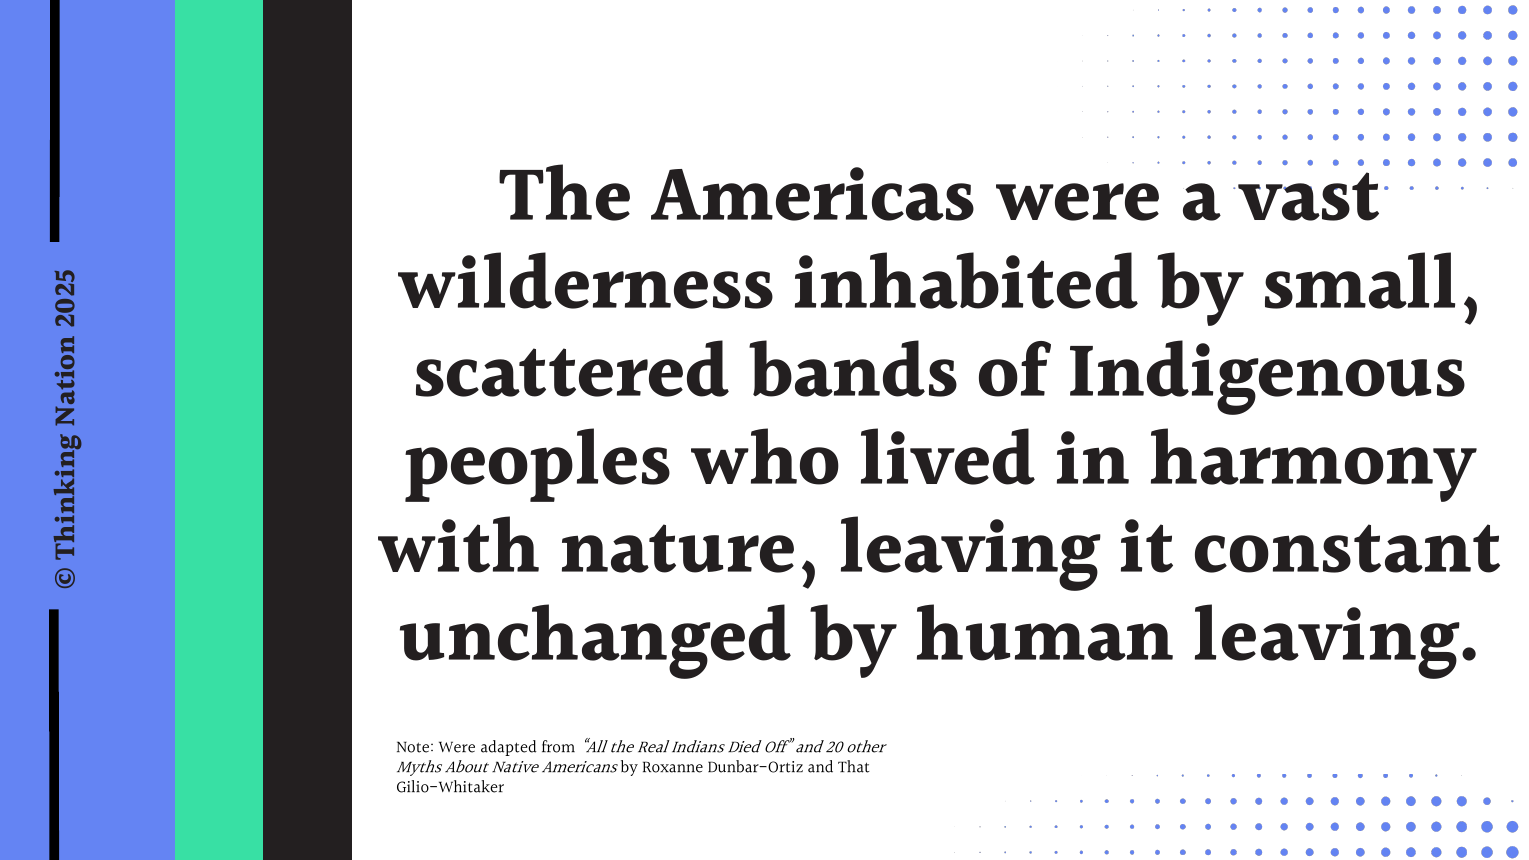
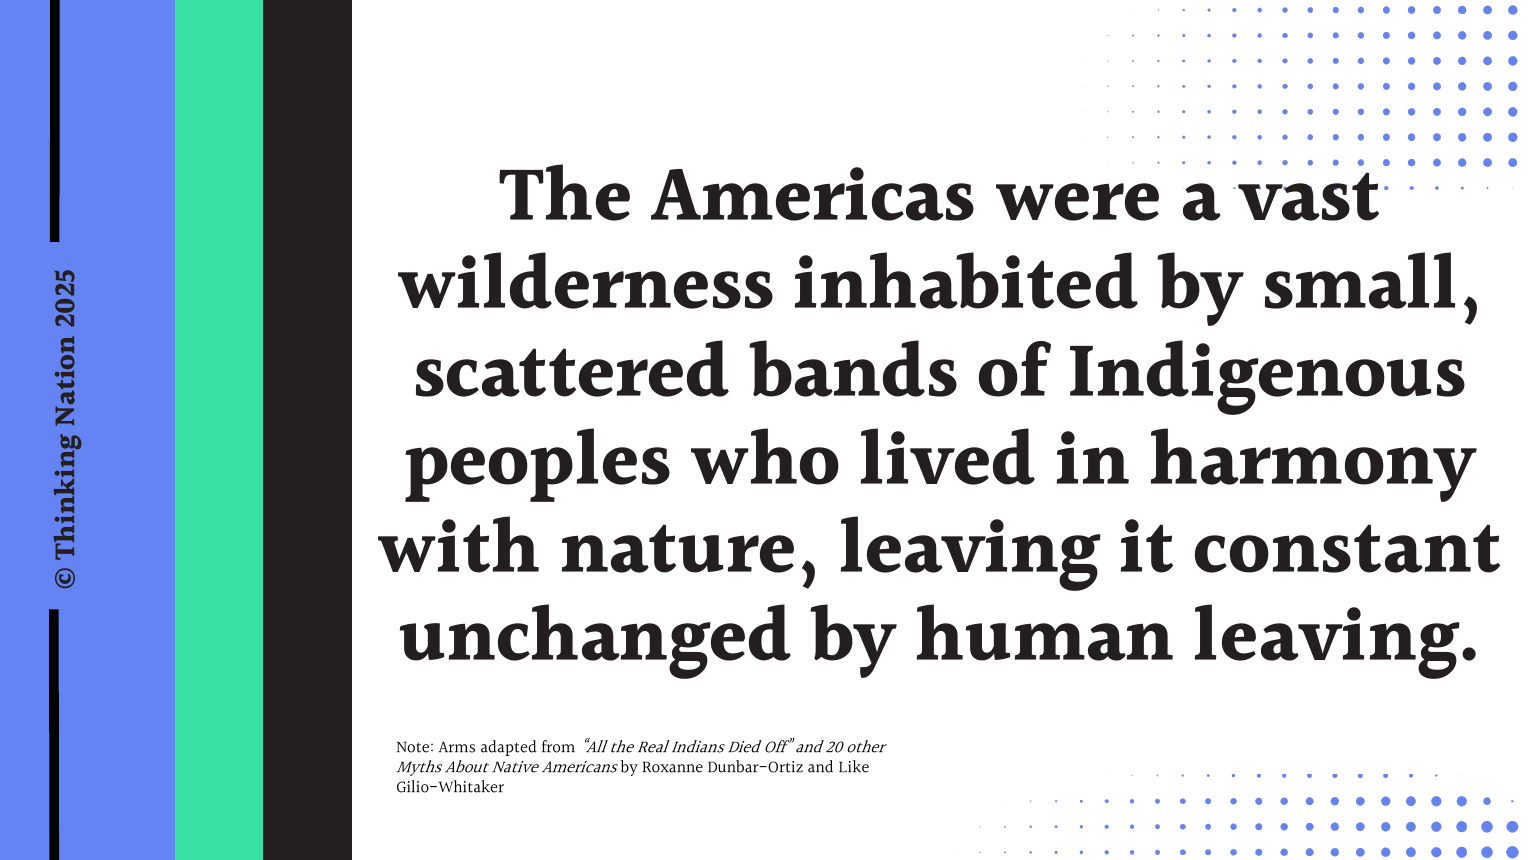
Note Were: Were -> Arms
That: That -> Like
